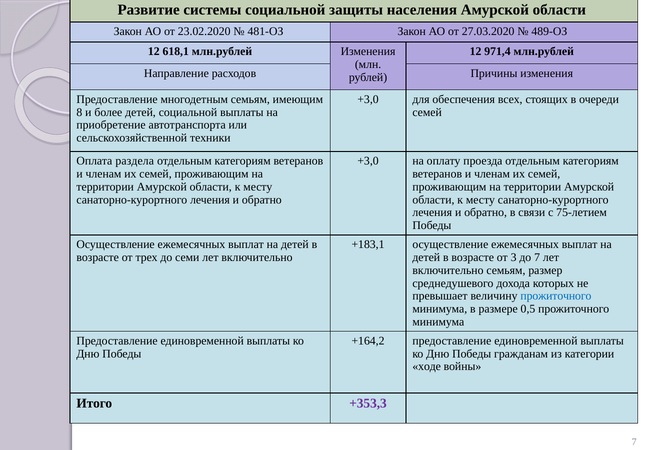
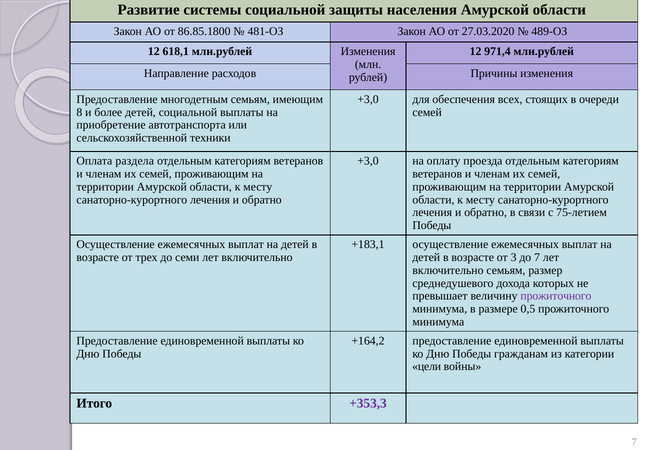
23.02.2020: 23.02.2020 -> 86.85.1800
прожиточного at (556, 297) colour: blue -> purple
ходе: ходе -> цели
